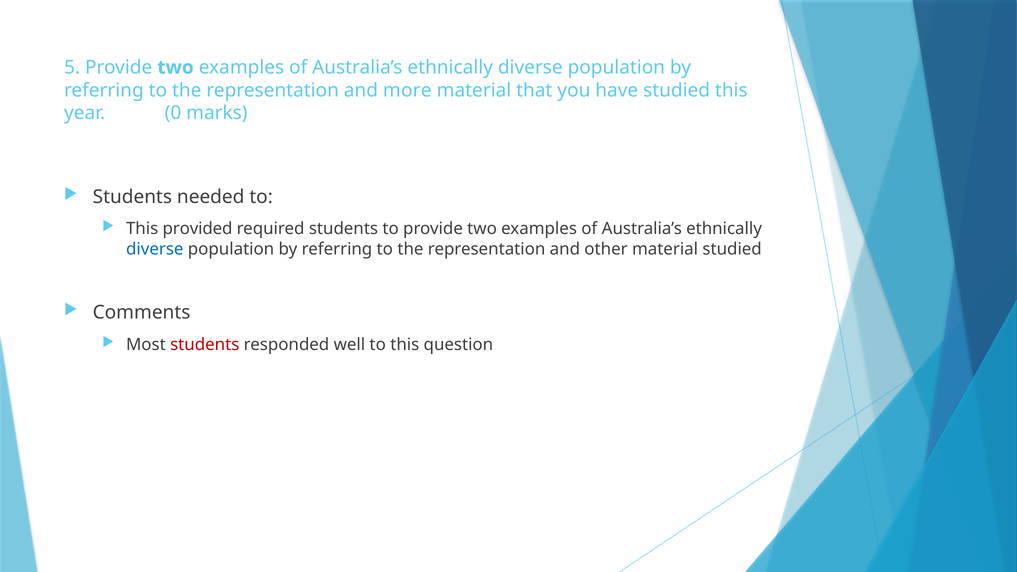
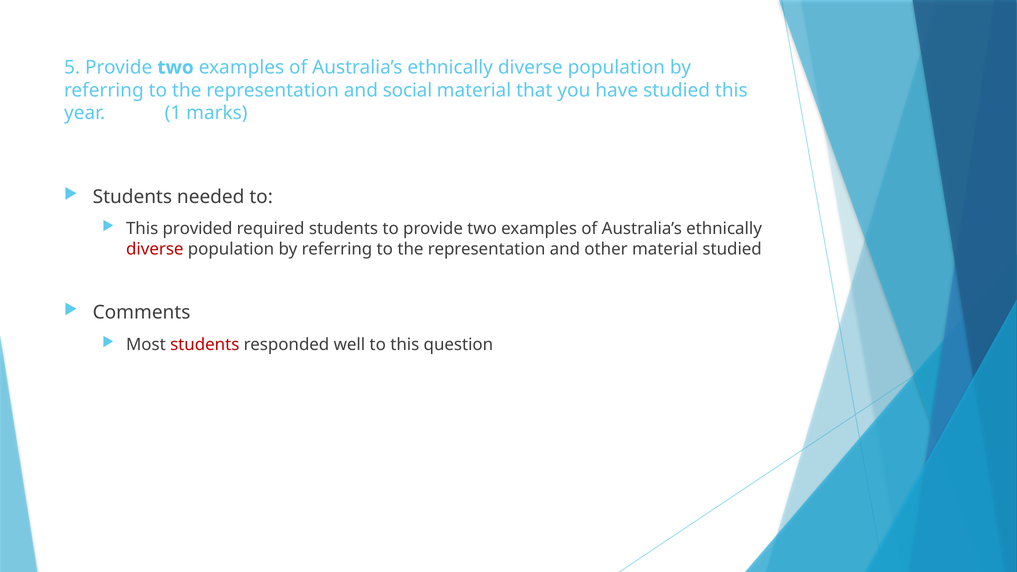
more: more -> social
0: 0 -> 1
diverse at (155, 249) colour: blue -> red
